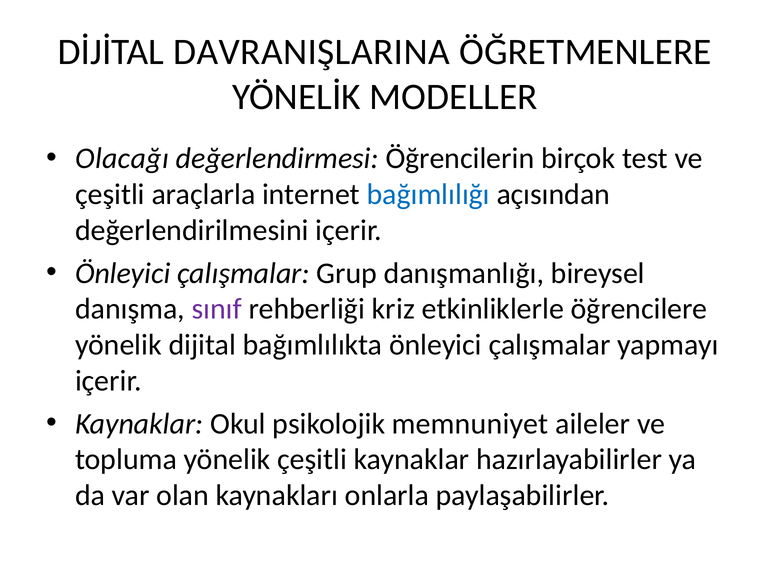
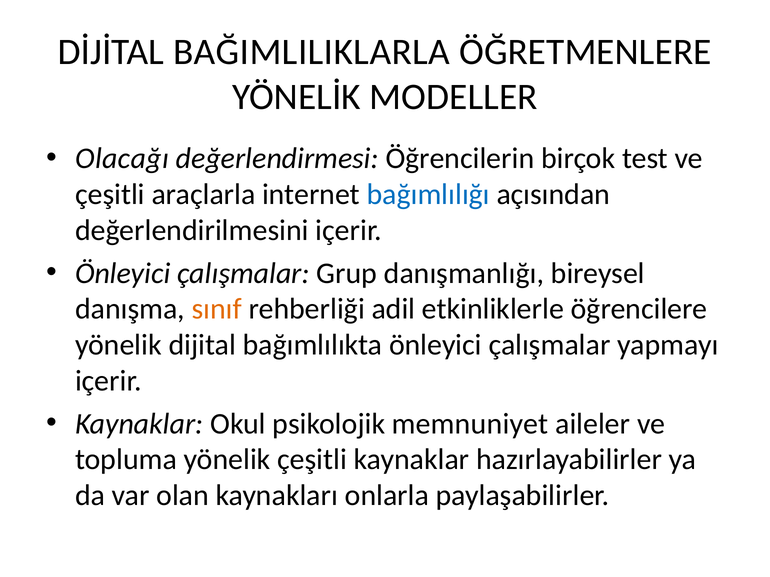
DAVRANIŞLARINA: DAVRANIŞLARINA -> BAĞIMLILIKLARLA
sınıf colour: purple -> orange
kriz: kriz -> adil
